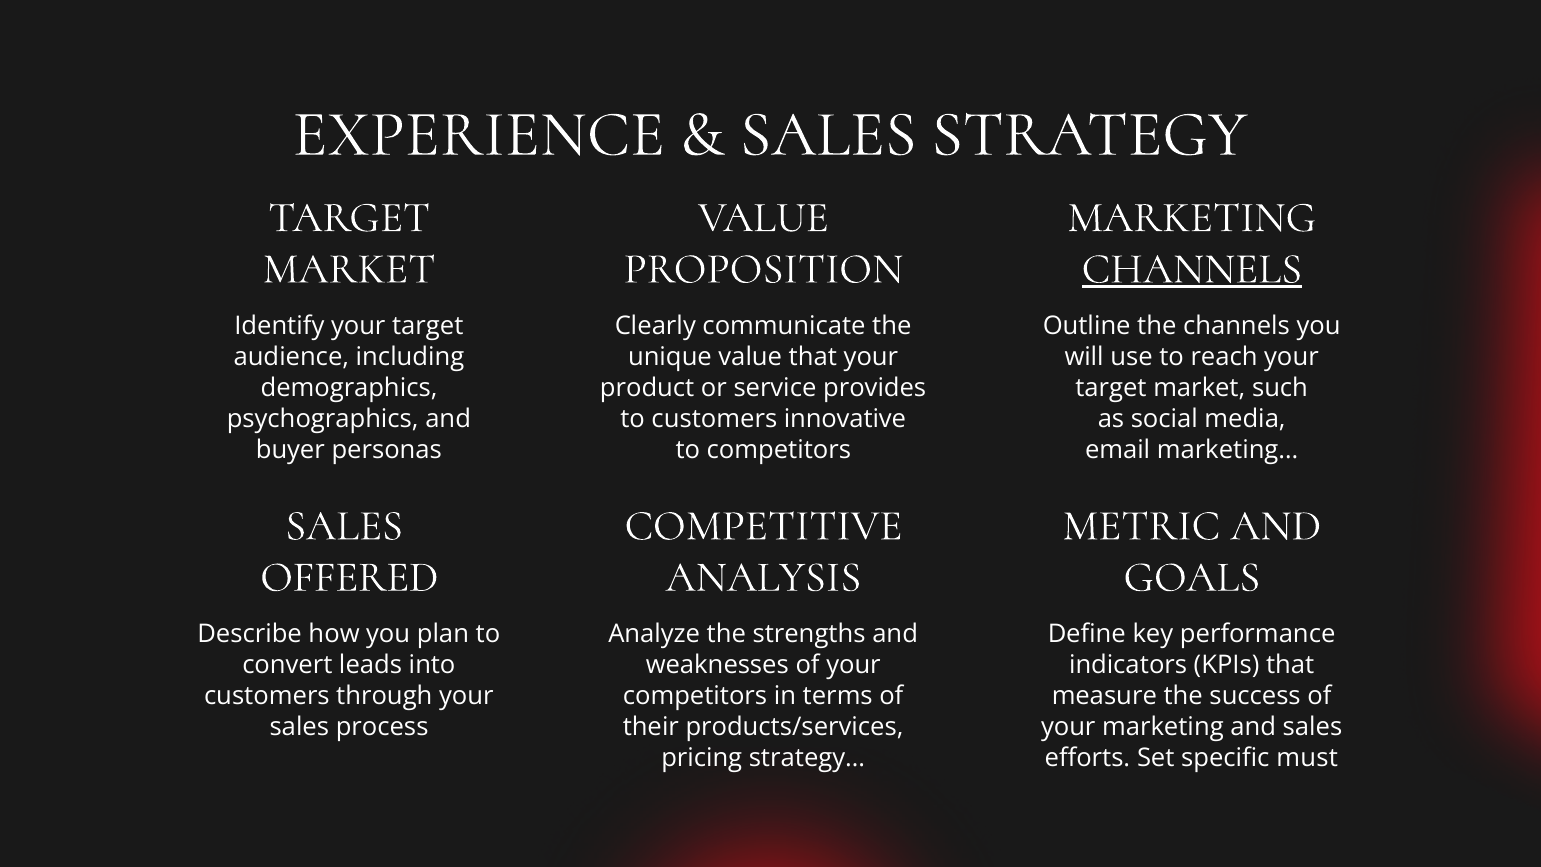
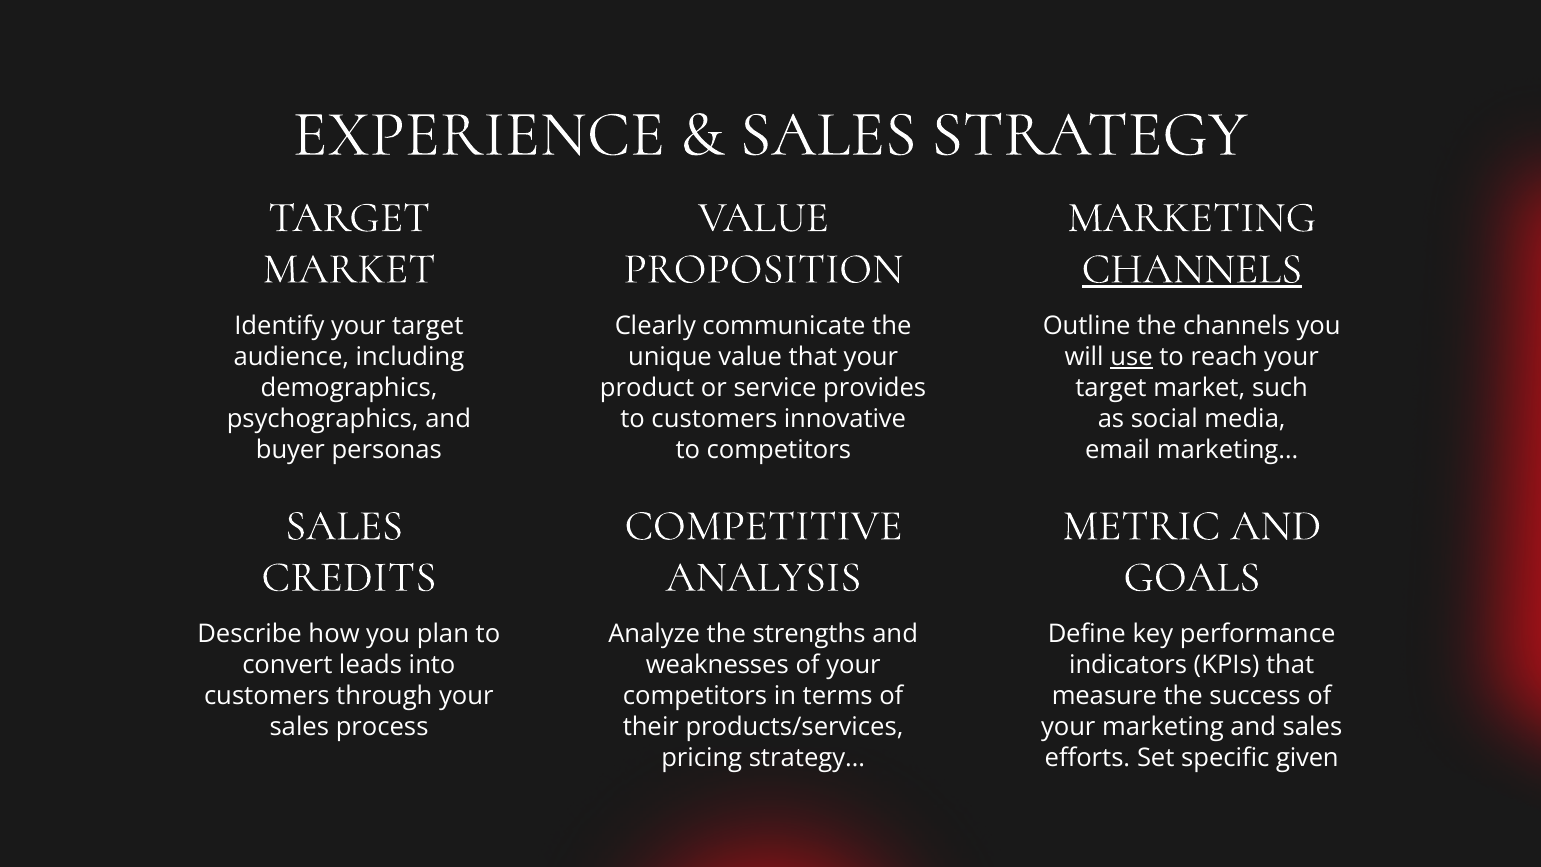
use underline: none -> present
OFFERED: OFFERED -> CREDITS
must: must -> given
